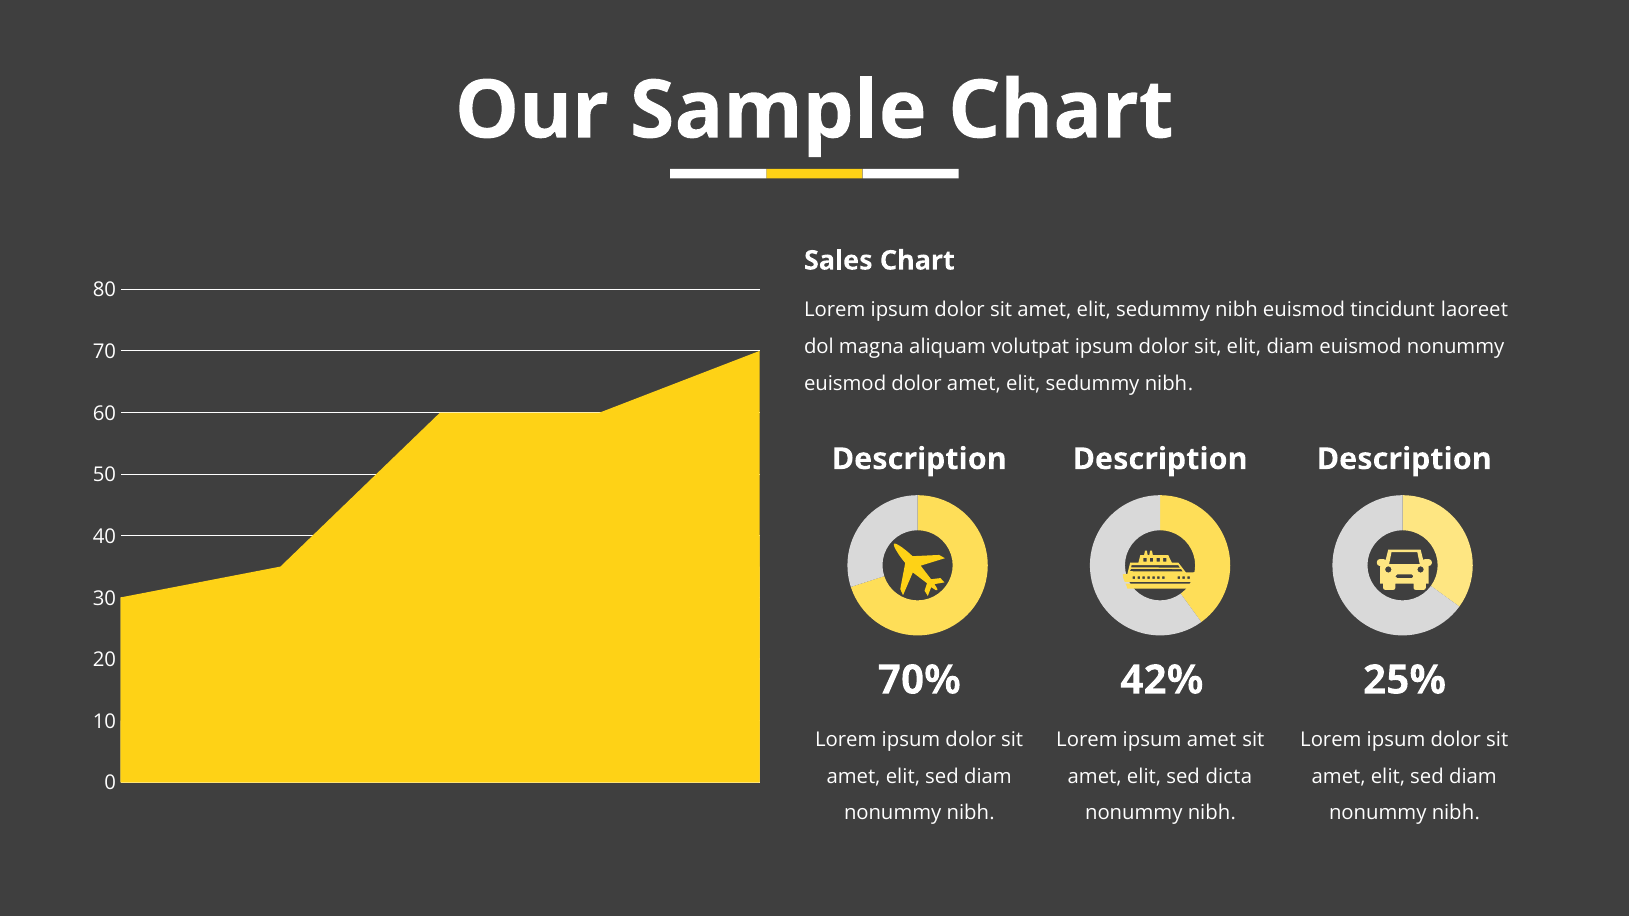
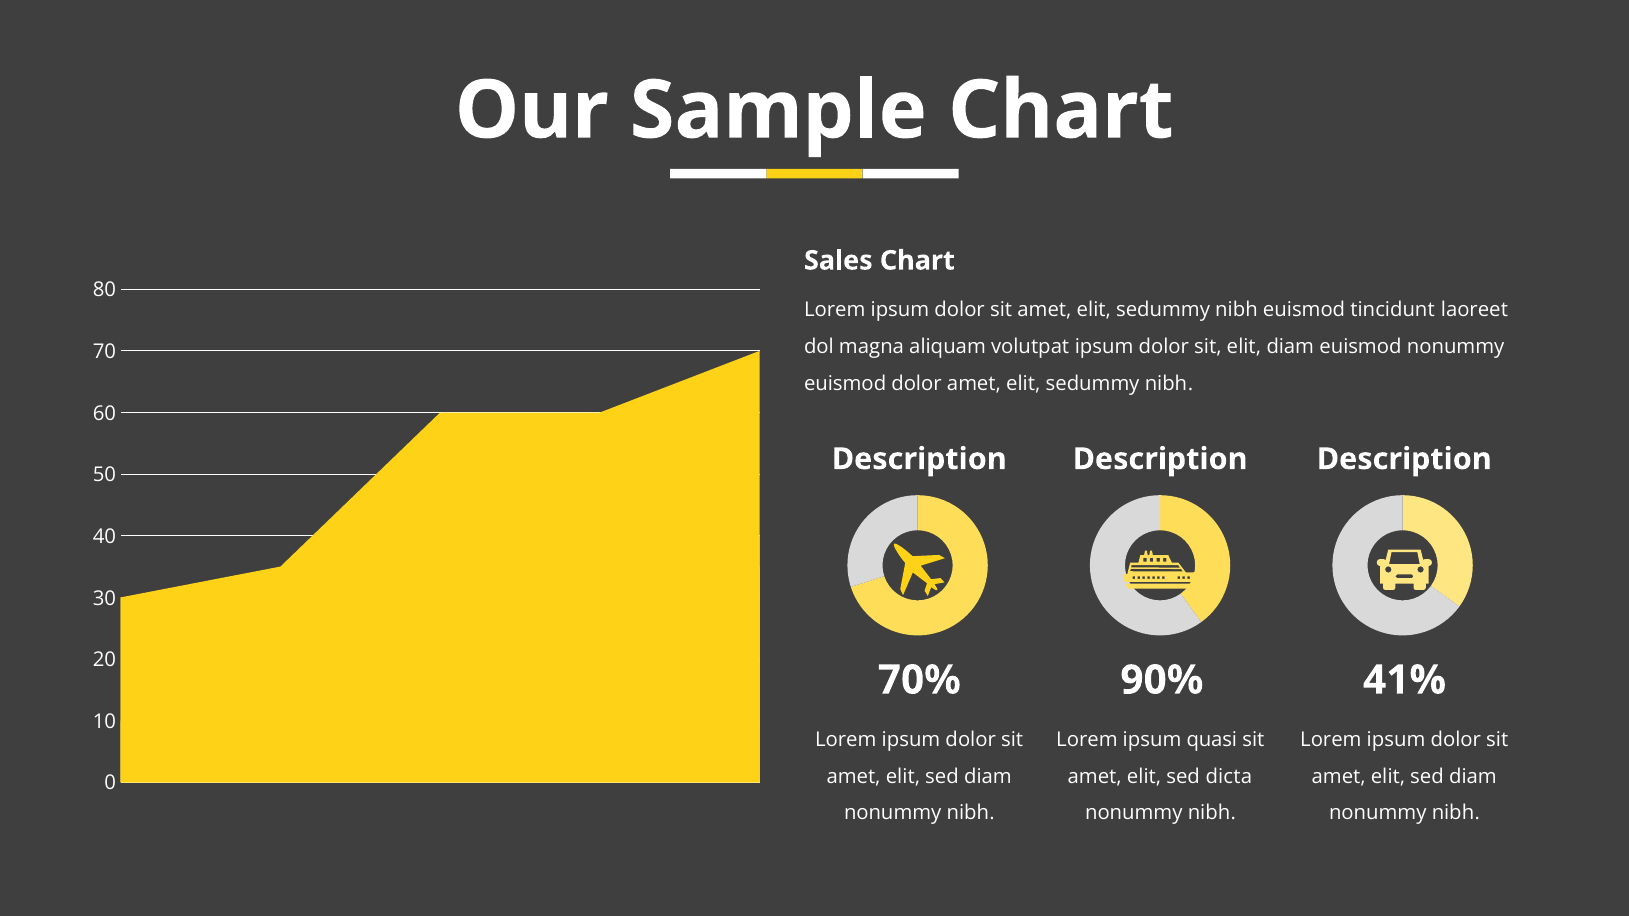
25%: 25% -> 41%
42%: 42% -> 90%
ipsum amet: amet -> quasi
